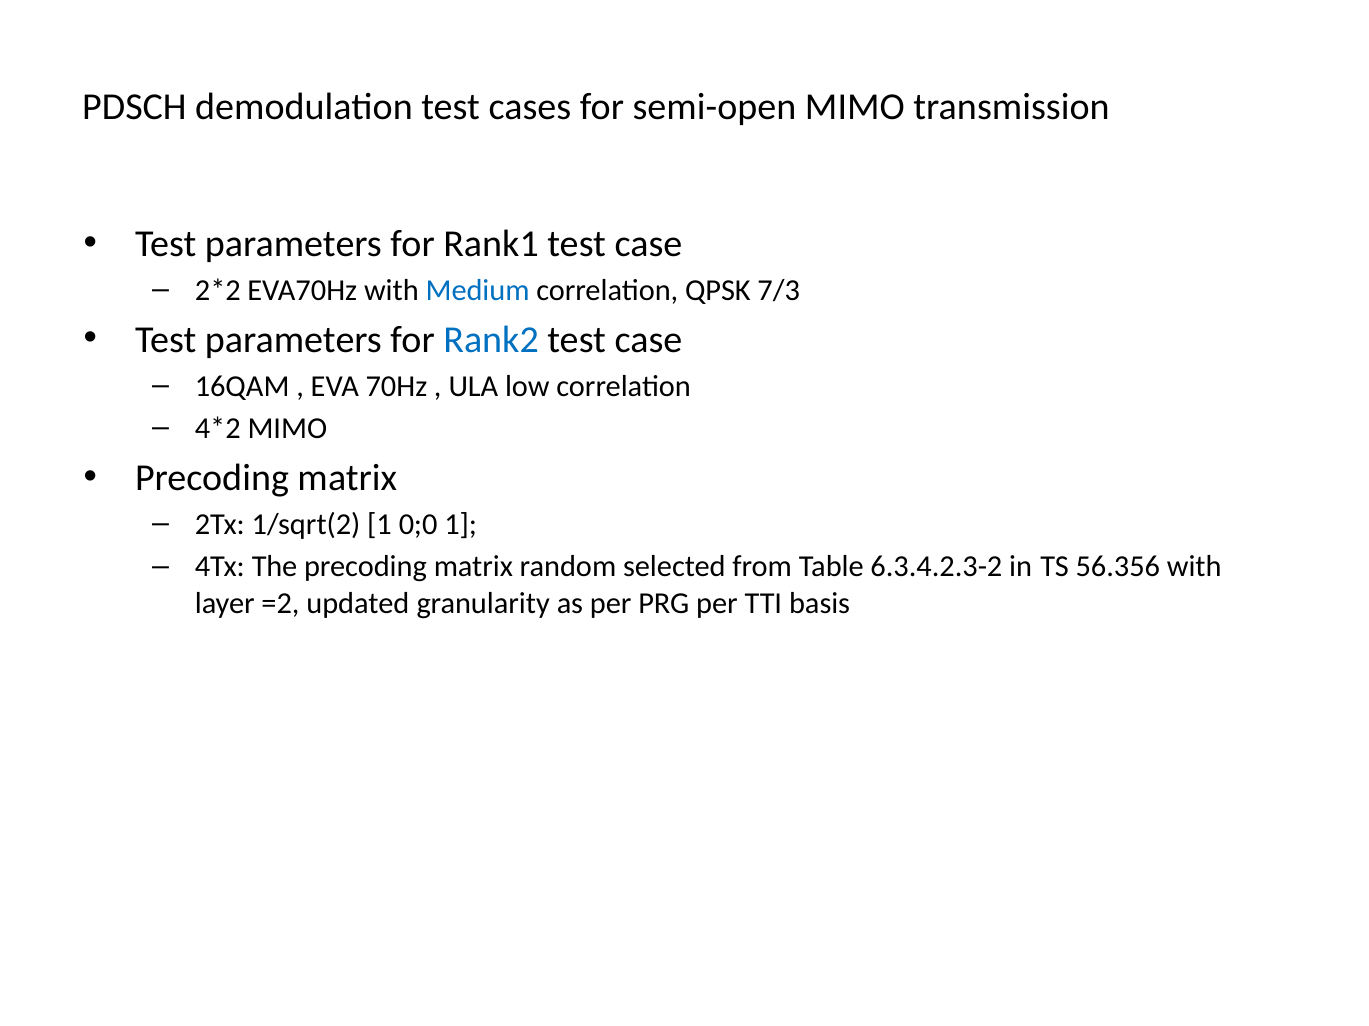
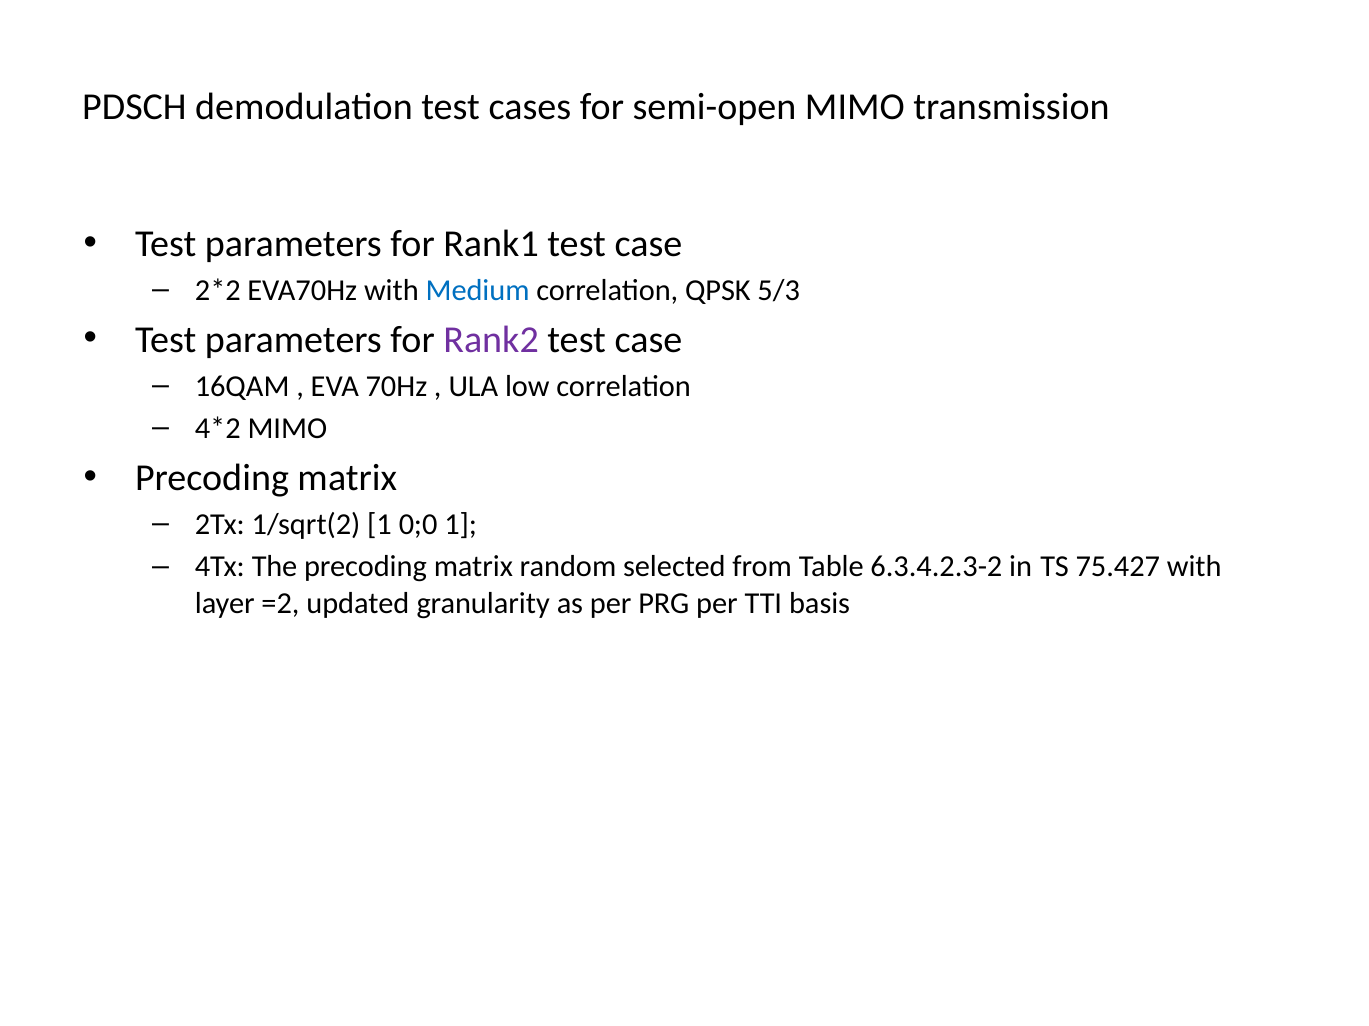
7/3: 7/3 -> 5/3
Rank2 colour: blue -> purple
56.356: 56.356 -> 75.427
